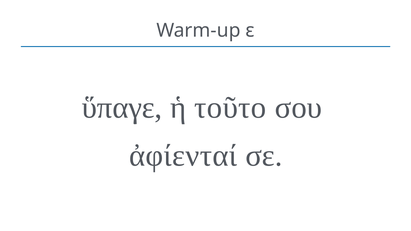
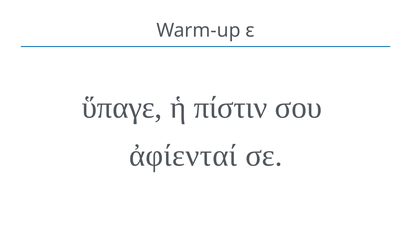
τοῦτο: τοῦτο -> πίστιν
